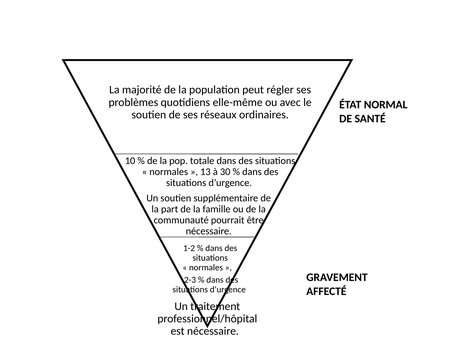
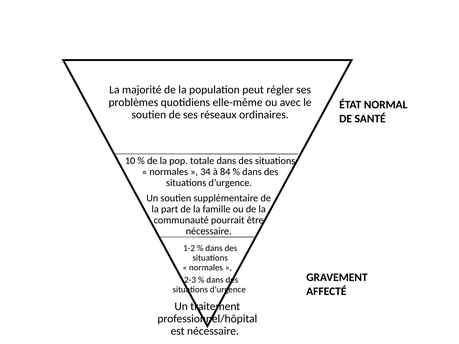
13: 13 -> 34
30: 30 -> 84
